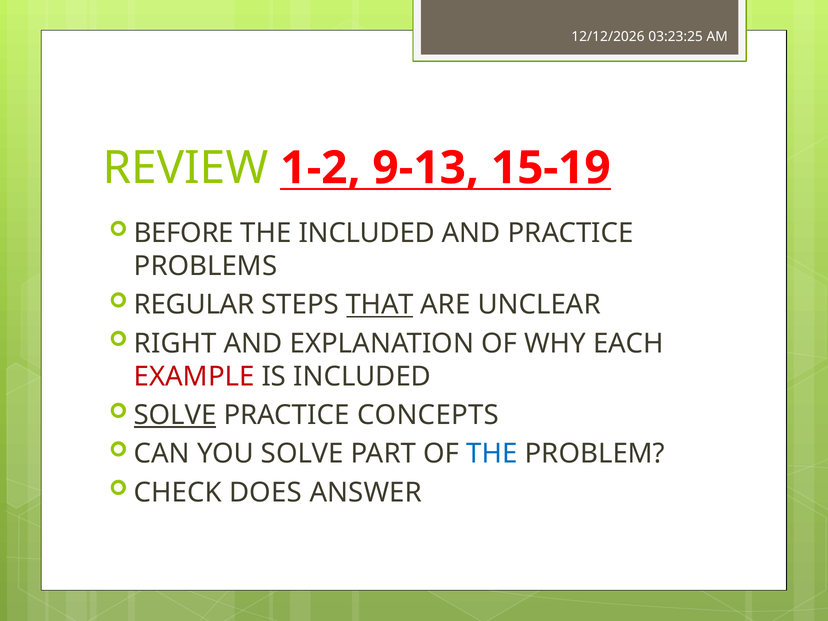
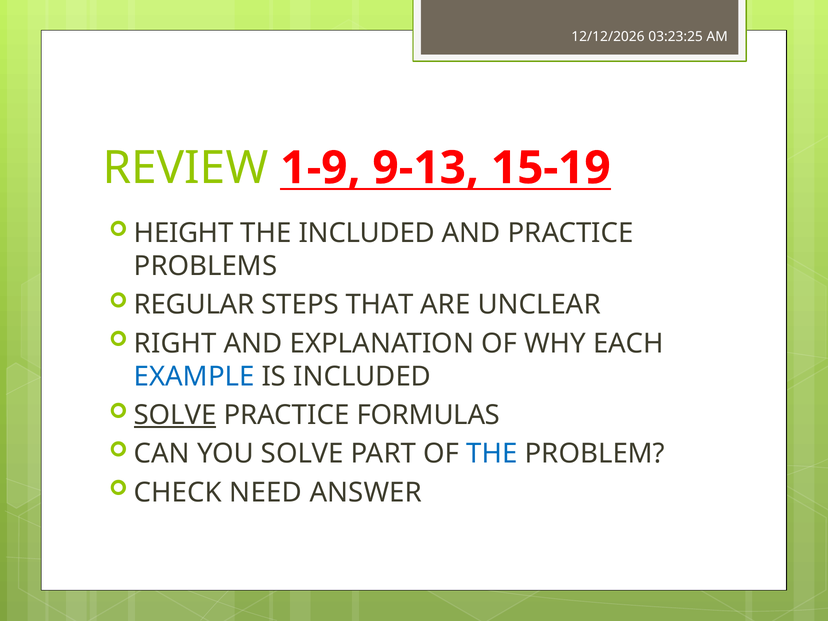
1-2: 1-2 -> 1-9
BEFORE: BEFORE -> HEIGHT
THAT underline: present -> none
EXAMPLE colour: red -> blue
CONCEPTS: CONCEPTS -> FORMULAS
DOES: DOES -> NEED
